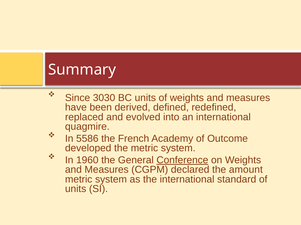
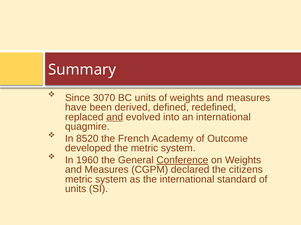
3030: 3030 -> 3070
and at (115, 117) underline: none -> present
5586: 5586 -> 8520
amount: amount -> citizens
